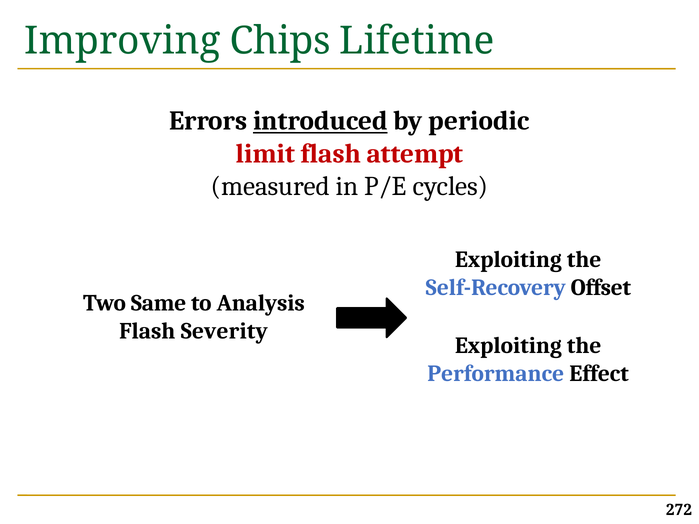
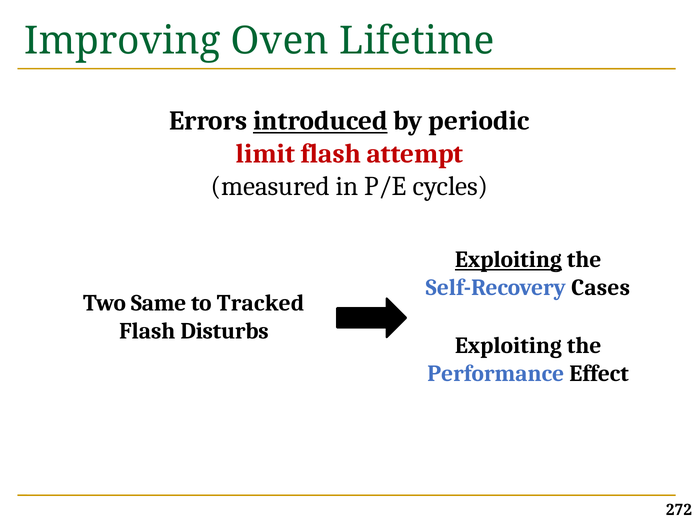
Chips: Chips -> Oven
Exploiting at (508, 260) underline: none -> present
Offset: Offset -> Cases
Analysis: Analysis -> Tracked
Severity: Severity -> Disturbs
